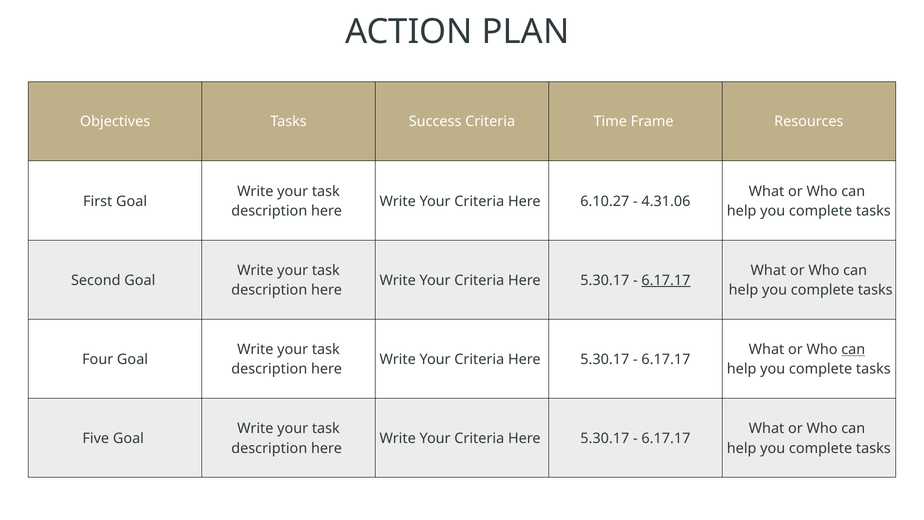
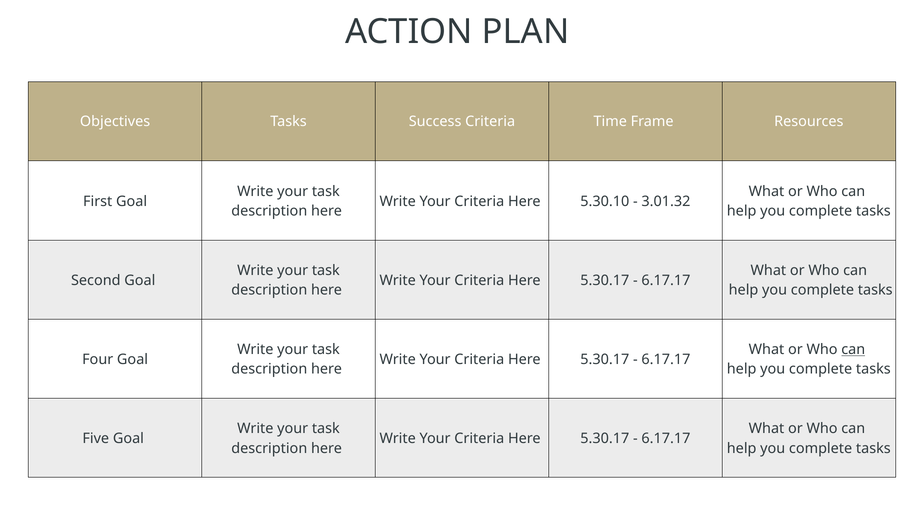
6.10.27: 6.10.27 -> 5.30.10
4.31.06: 4.31.06 -> 3.01.32
6.17.17 at (666, 280) underline: present -> none
